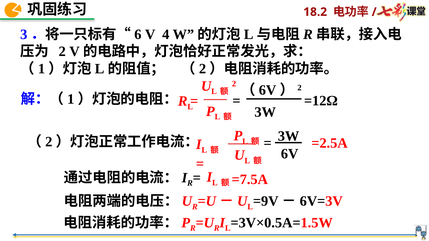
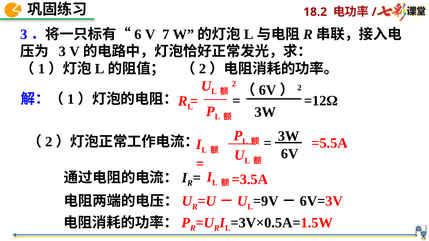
4: 4 -> 7
2 at (62, 52): 2 -> 3
=2.5A: =2.5A -> =5.5A
=7.5A: =7.5A -> =3.5A
